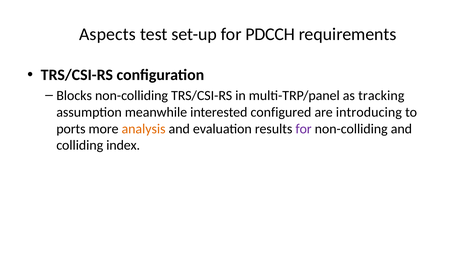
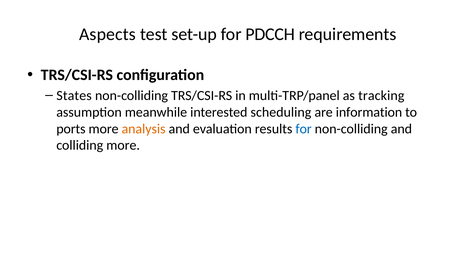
Blocks: Blocks -> States
configured: configured -> scheduling
introducing: introducing -> information
for at (304, 129) colour: purple -> blue
colliding index: index -> more
